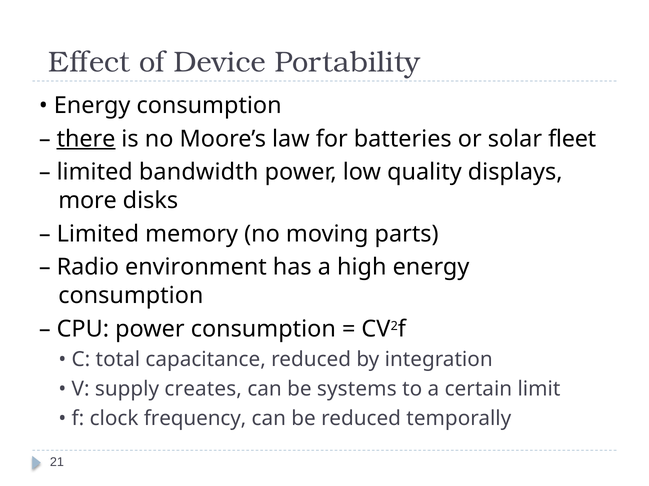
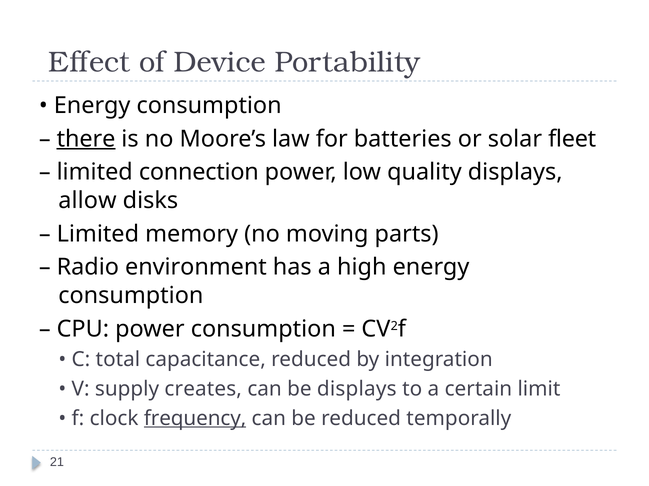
bandwidth: bandwidth -> connection
more: more -> allow
be systems: systems -> displays
frequency underline: none -> present
